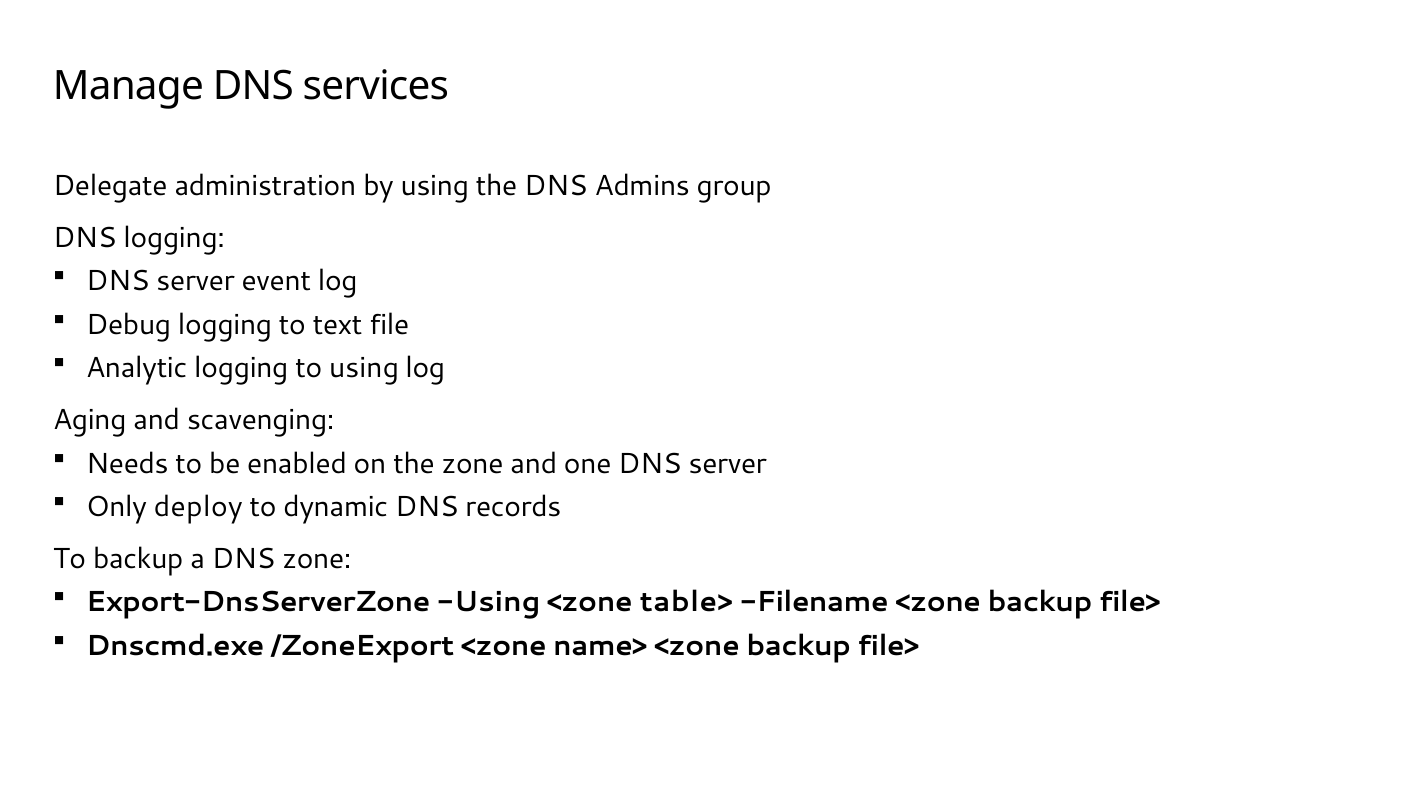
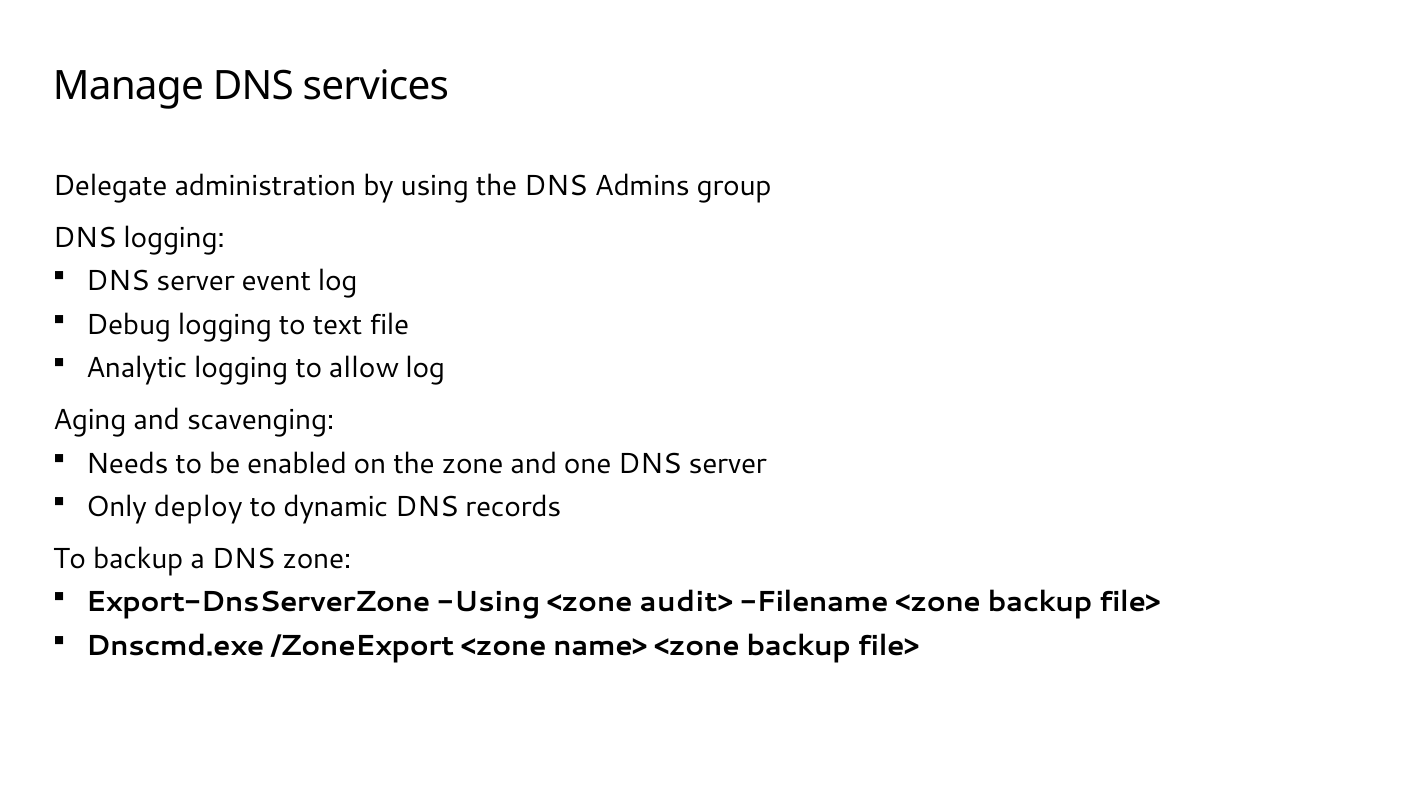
to using: using -> allow
table>: table> -> audit>
